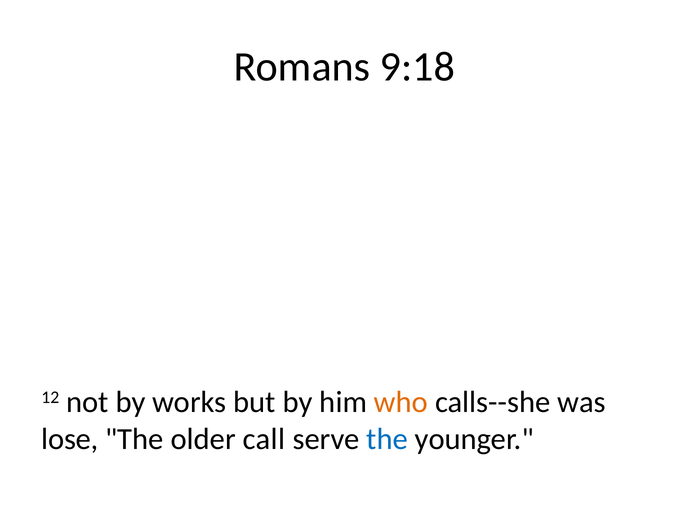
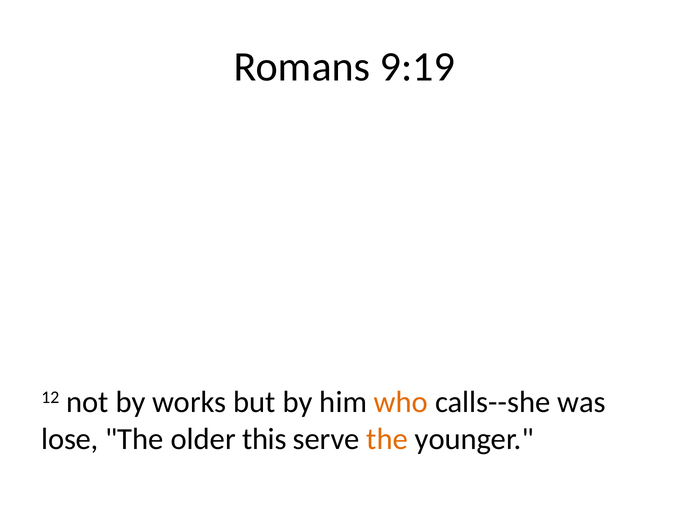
9:18: 9:18 -> 9:19
call: call -> this
the at (387, 439) colour: blue -> orange
